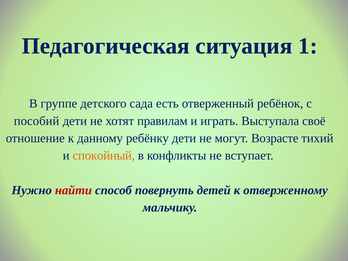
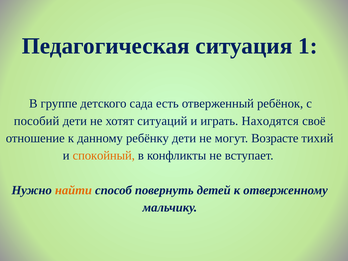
правилам: правилам -> ситуаций
Выступала: Выступала -> Находятся
найти colour: red -> orange
